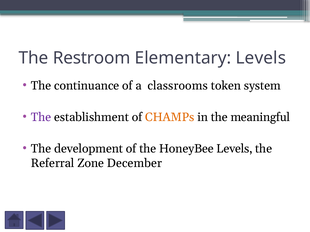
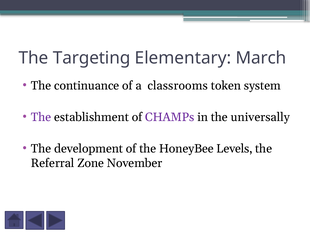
Restroom: Restroom -> Targeting
Elementary Levels: Levels -> March
CHAMPs colour: orange -> purple
meaningful: meaningful -> universally
December: December -> November
